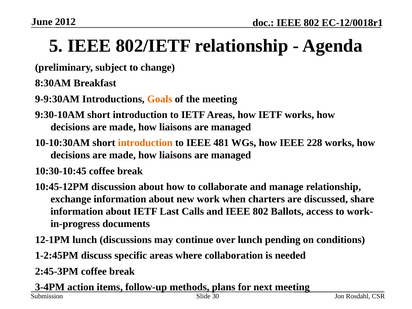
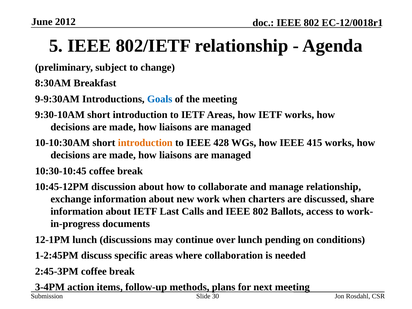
Goals colour: orange -> blue
481: 481 -> 428
228: 228 -> 415
